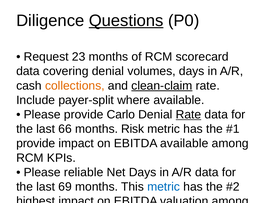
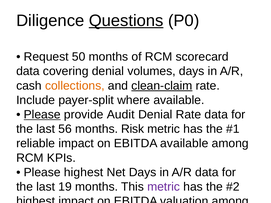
23: 23 -> 50
Please at (42, 115) underline: none -> present
Carlo: Carlo -> Audit
Rate at (188, 115) underline: present -> none
66: 66 -> 56
provide at (36, 144): provide -> reliable
Please reliable: reliable -> highest
69: 69 -> 19
metric at (164, 187) colour: blue -> purple
